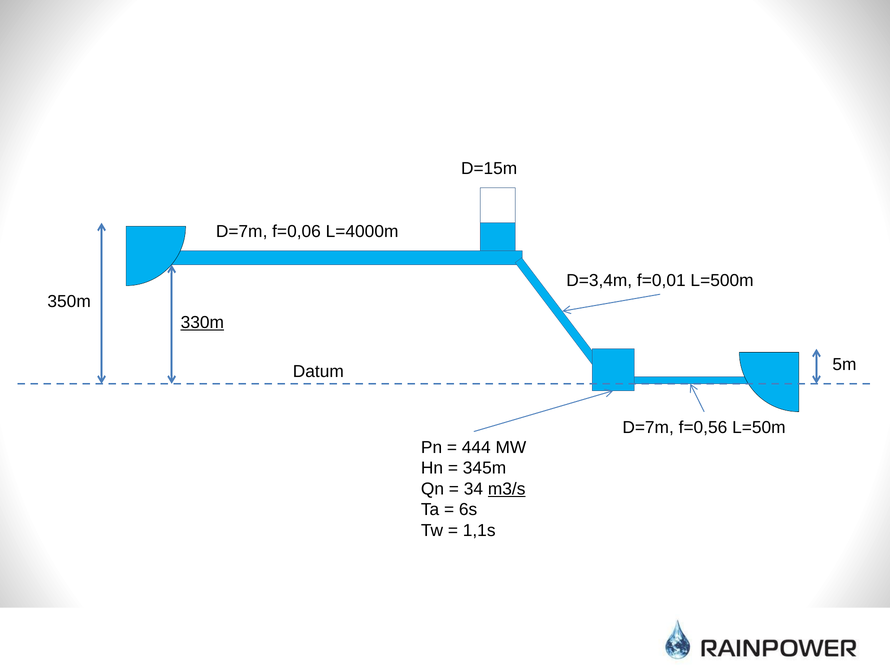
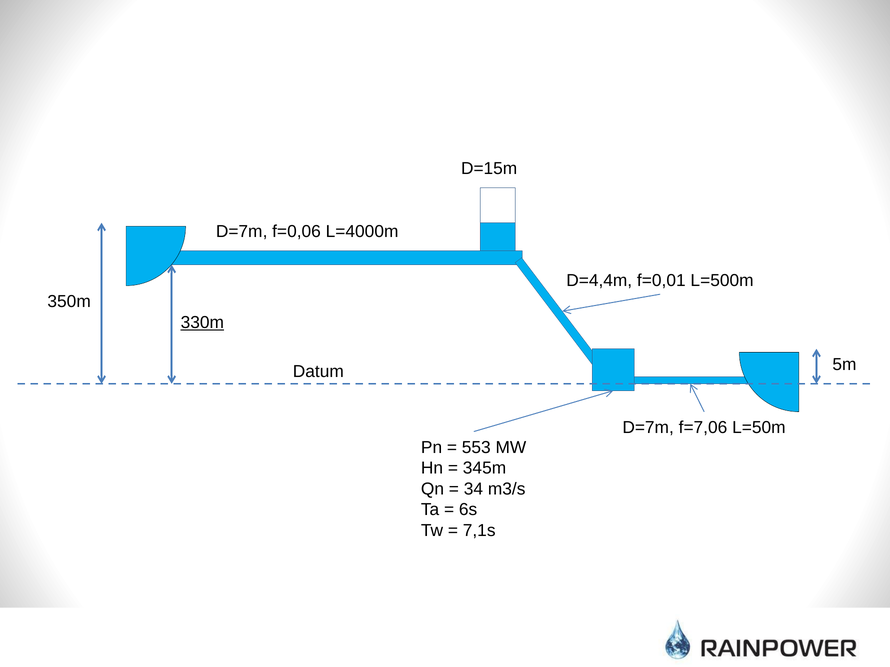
D=3,4m: D=3,4m -> D=4,4m
f=0,56: f=0,56 -> f=7,06
444: 444 -> 553
m3/s underline: present -> none
1,1s: 1,1s -> 7,1s
